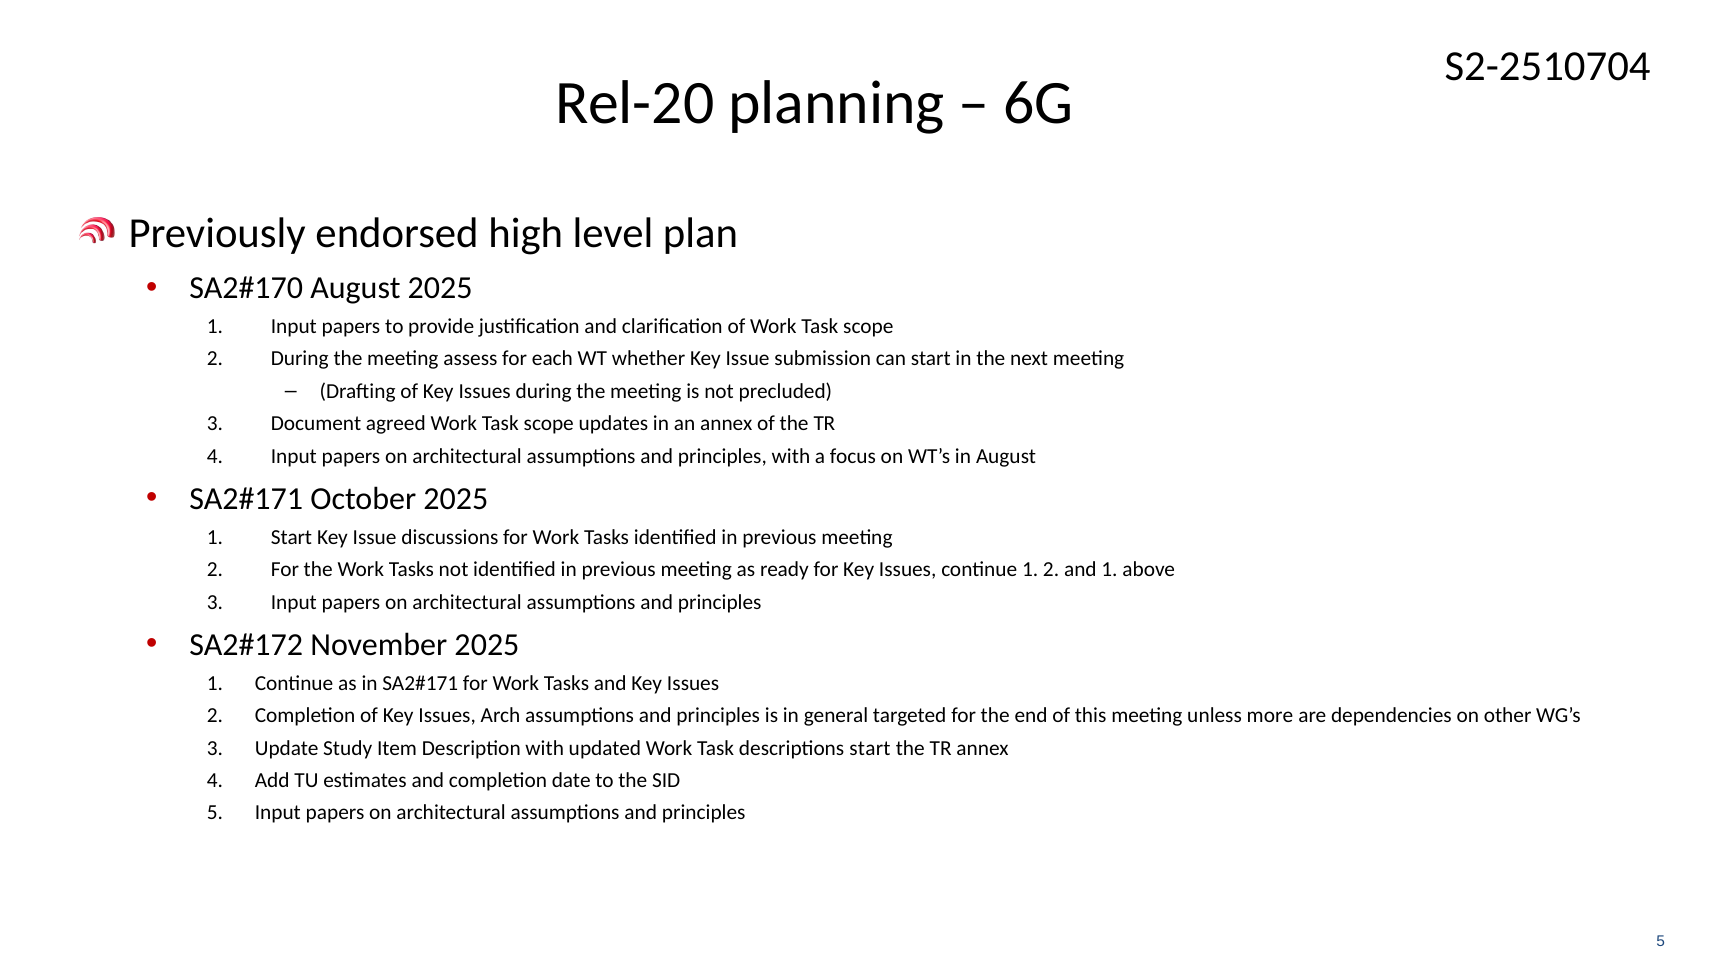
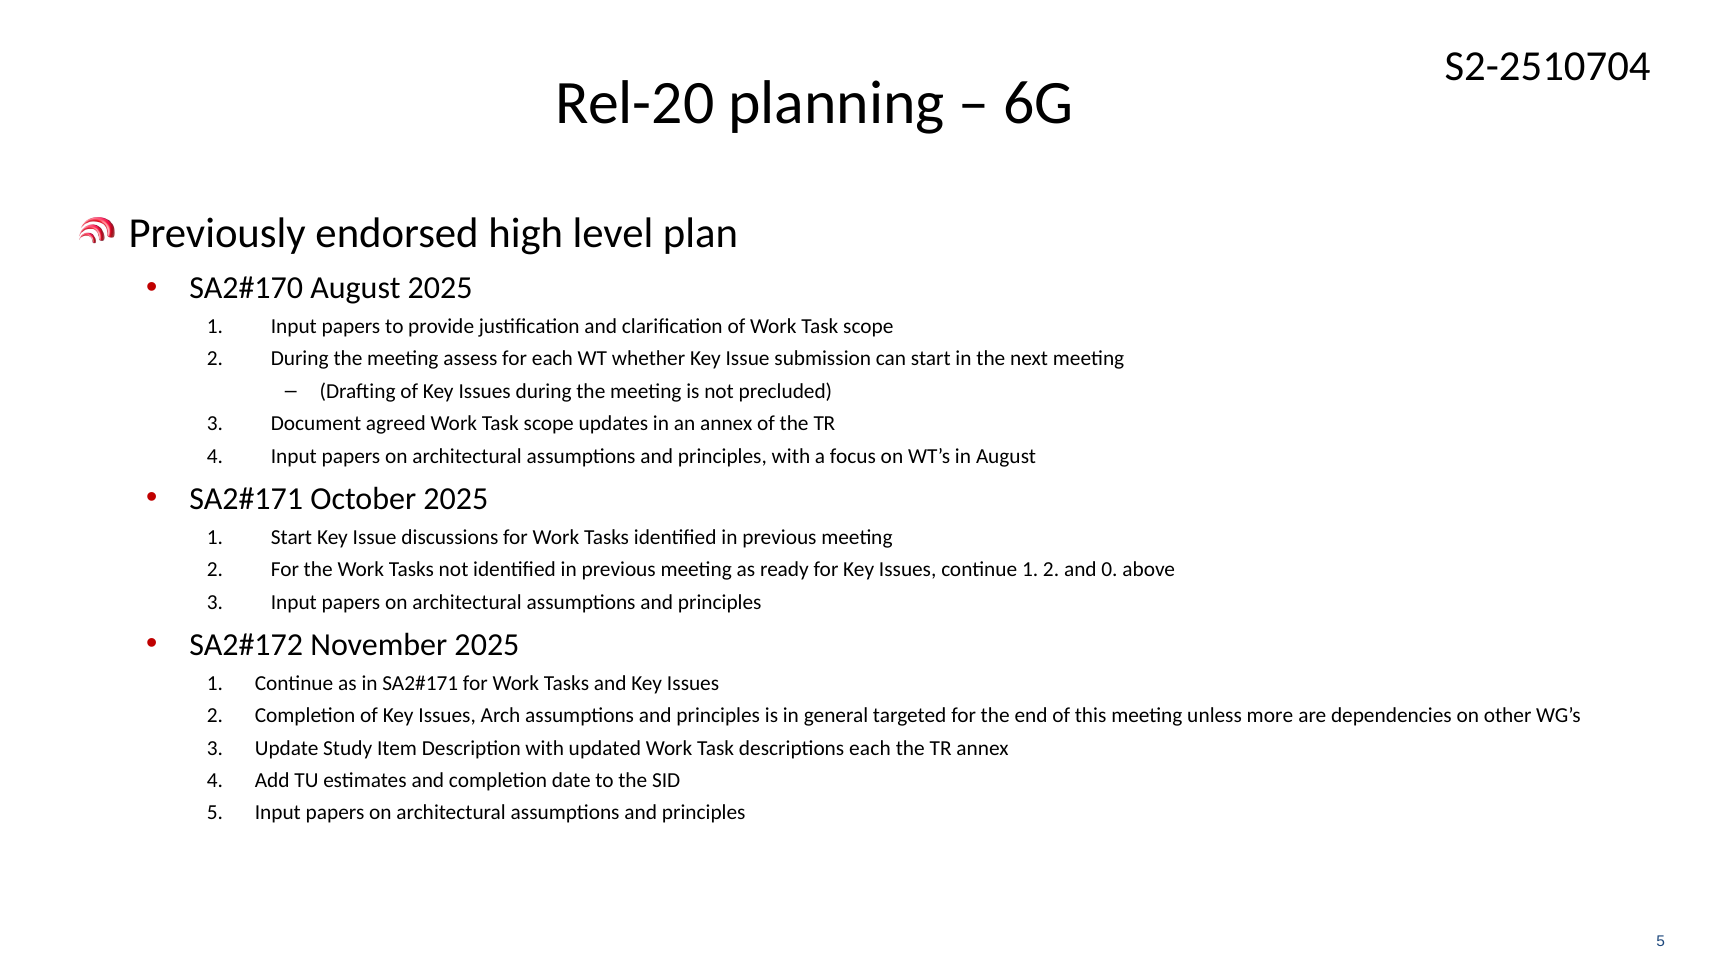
and 1: 1 -> 0
descriptions start: start -> each
